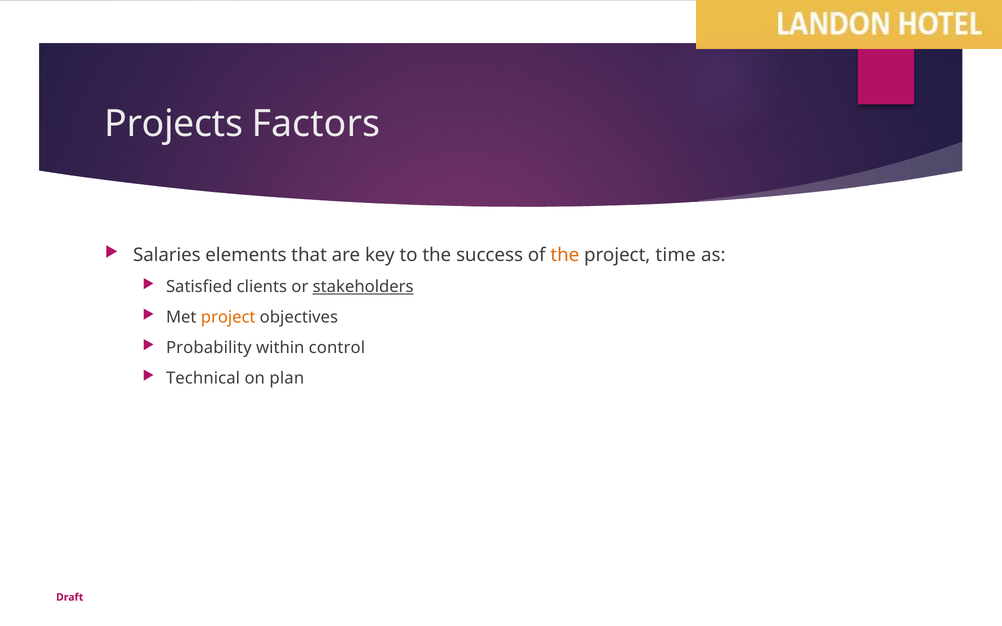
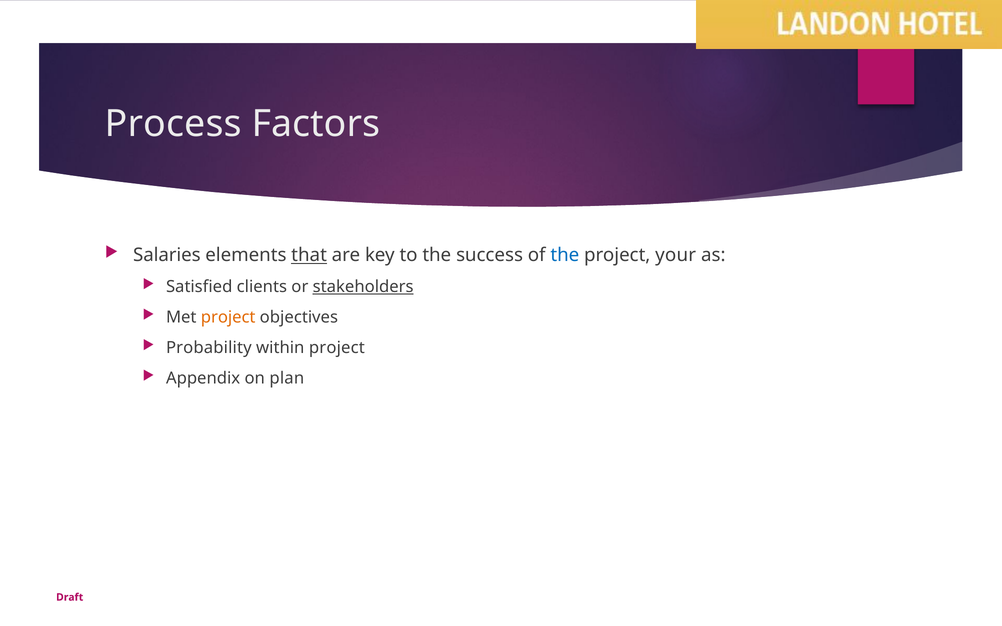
Projects: Projects -> Process
that underline: none -> present
the at (565, 255) colour: orange -> blue
time: time -> your
within control: control -> project
Technical: Technical -> Appendix
